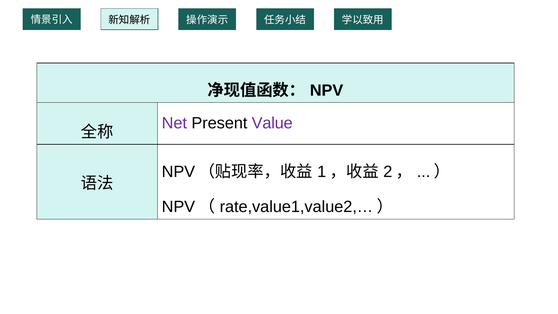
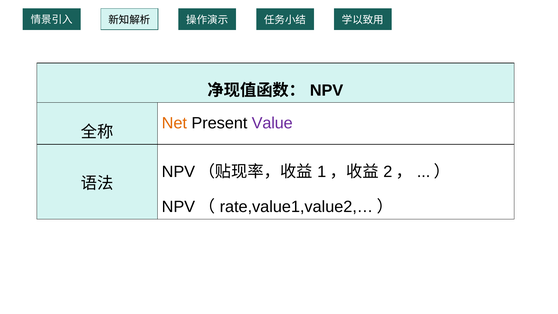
Net colour: purple -> orange
